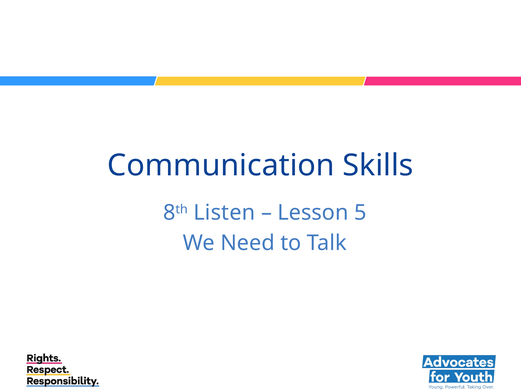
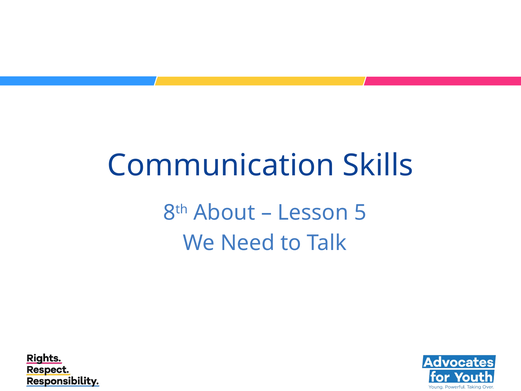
Listen: Listen -> About
